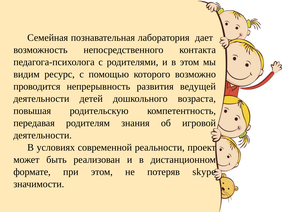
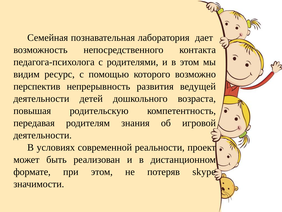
проводится: проводится -> перспектив
